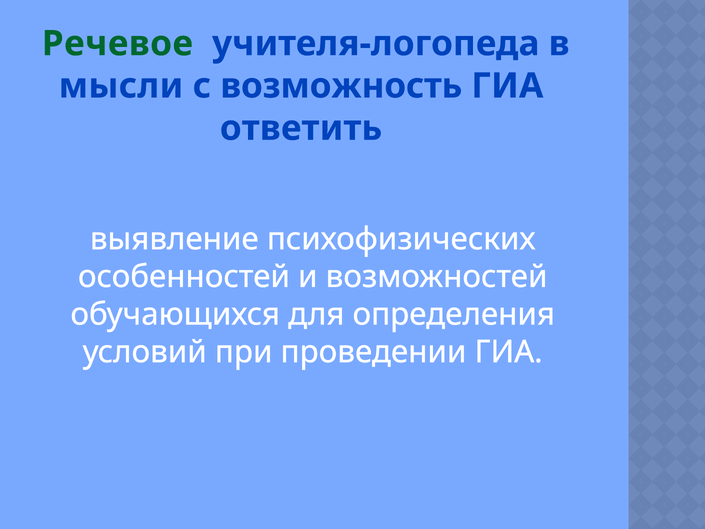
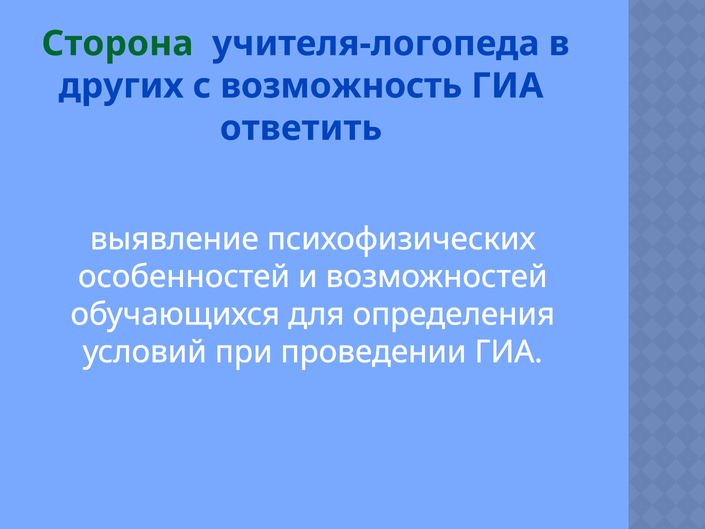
Речевое: Речевое -> Сторона
мысли: мысли -> других
